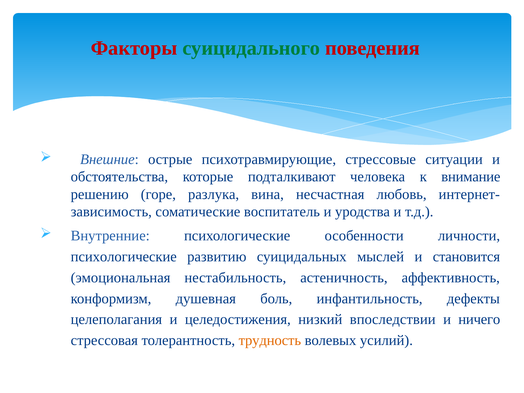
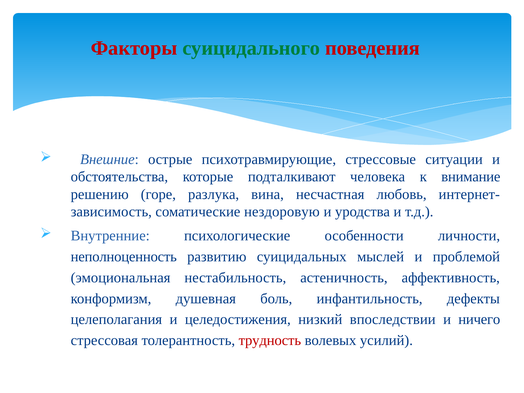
воспитатель: воспитатель -> нездоровую
психологические at (124, 257): психологические -> неполноценность
становится: становится -> проблемой
трудность colour: orange -> red
